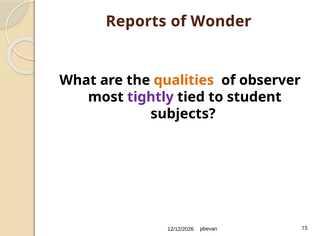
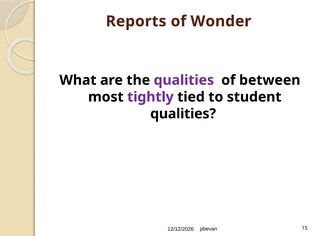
qualities at (184, 80) colour: orange -> purple
observer: observer -> between
subjects at (183, 114): subjects -> qualities
